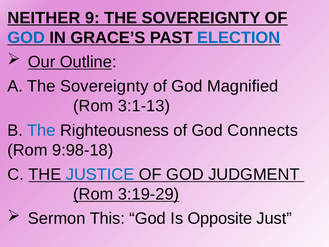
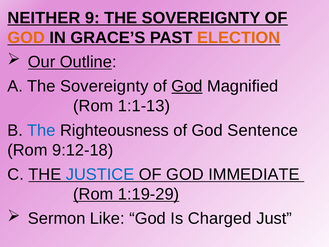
GOD at (26, 38) colour: blue -> orange
ELECTION colour: blue -> orange
God at (187, 86) underline: none -> present
3:1-13: 3:1-13 -> 1:1-13
Connects: Connects -> Sentence
9:98-18: 9:98-18 -> 9:12-18
JUDGMENT: JUDGMENT -> IMMEDIATE
3:19-29: 3:19-29 -> 1:19-29
This: This -> Like
Opposite: Opposite -> Charged
